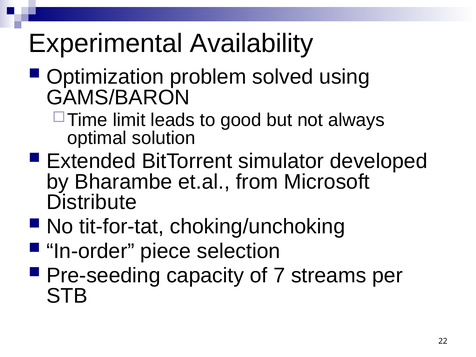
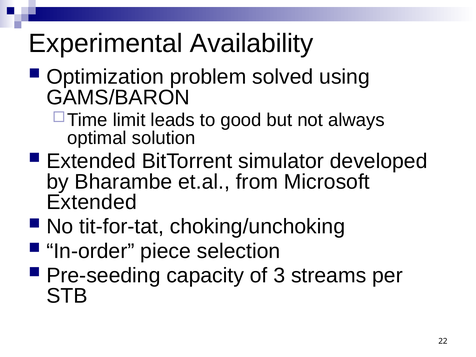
Distribute at (92, 202): Distribute -> Extended
7: 7 -> 3
